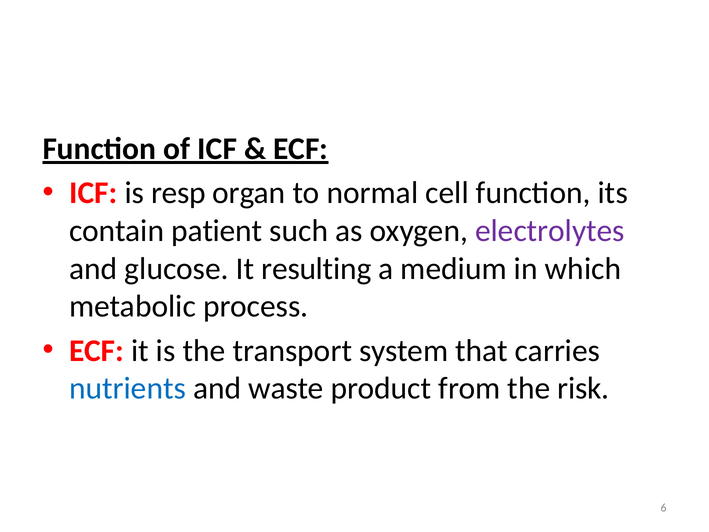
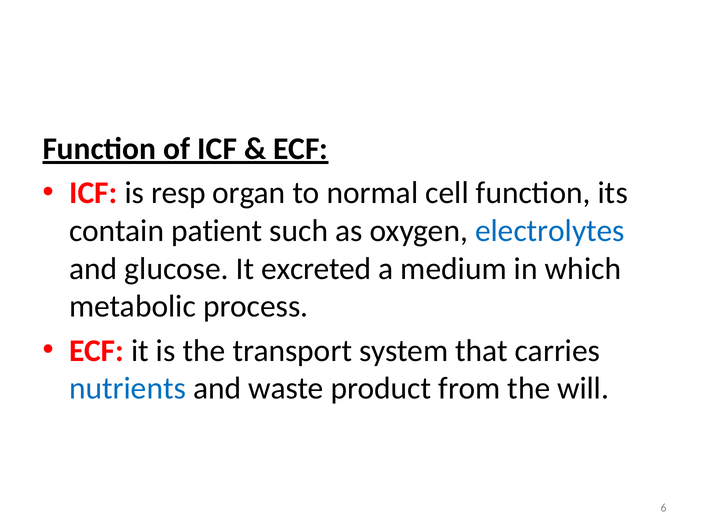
electrolytes colour: purple -> blue
resulting: resulting -> excreted
risk: risk -> will
